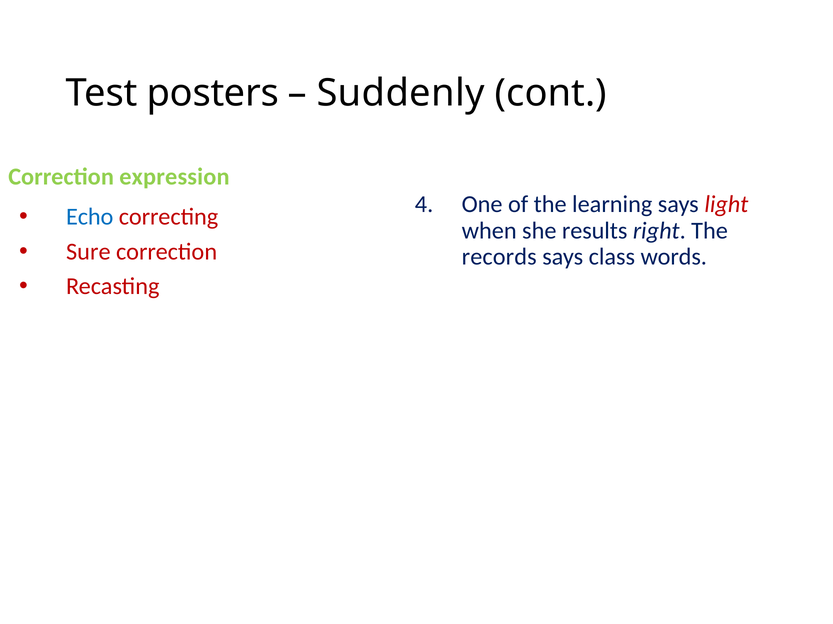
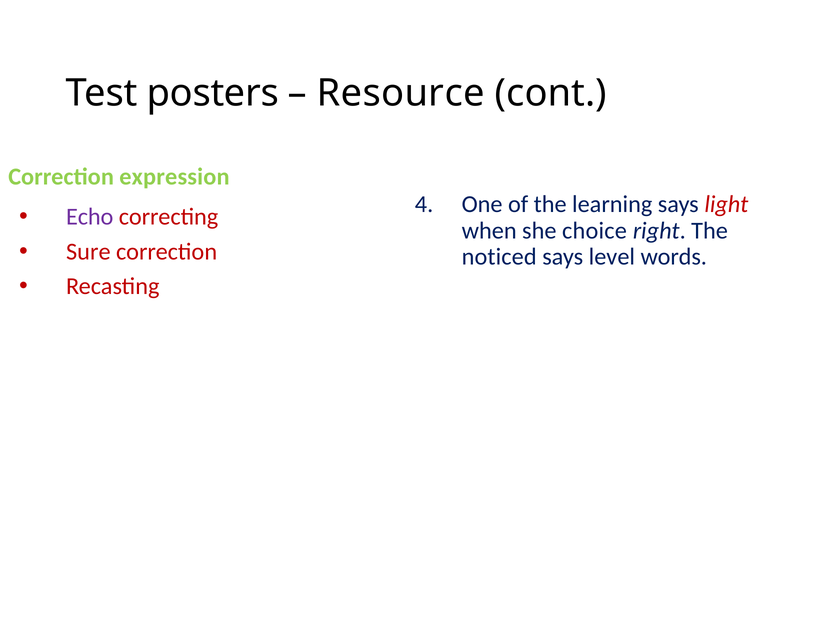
Suddenly: Suddenly -> Resource
Echo colour: blue -> purple
results: results -> choice
records: records -> noticed
class: class -> level
